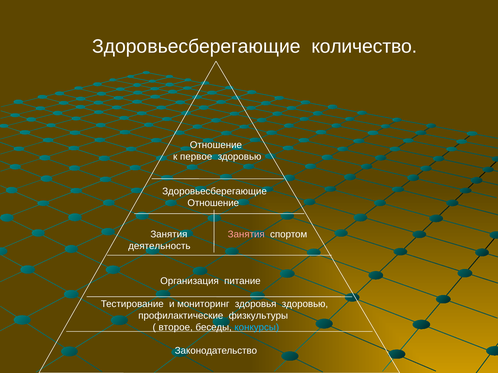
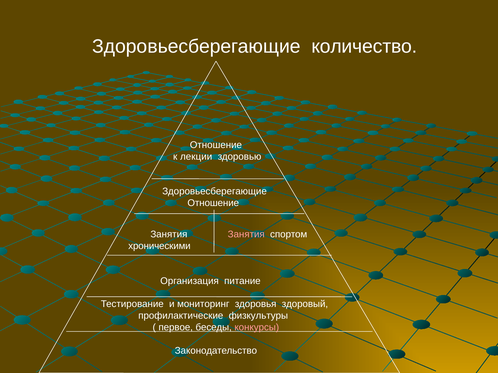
первое: первое -> лекции
деятельность: деятельность -> хроническими
здоровья здоровью: здоровью -> здоровый
второе: второе -> первое
конкурсы colour: light blue -> pink
